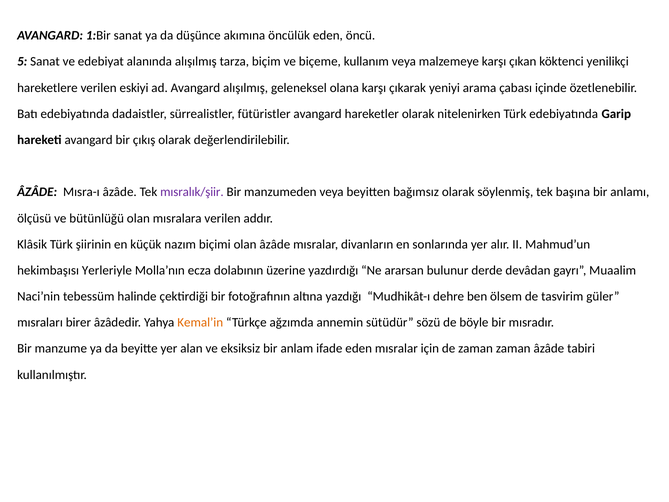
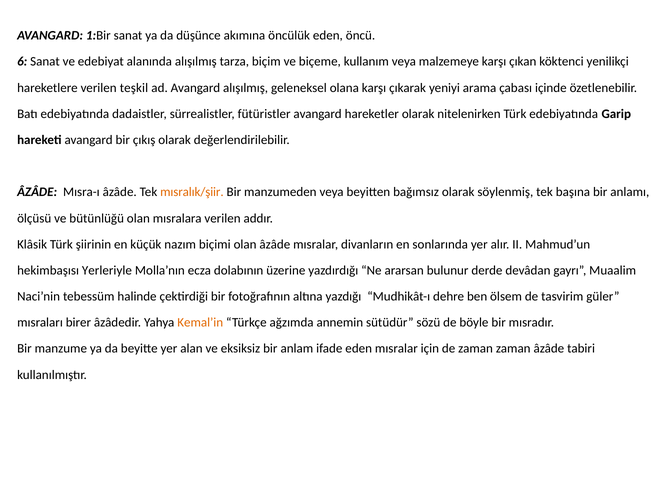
5: 5 -> 6
eskiyi: eskiyi -> teşkil
mısralık/şiir colour: purple -> orange
